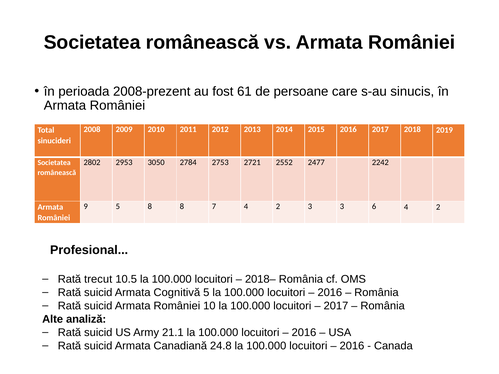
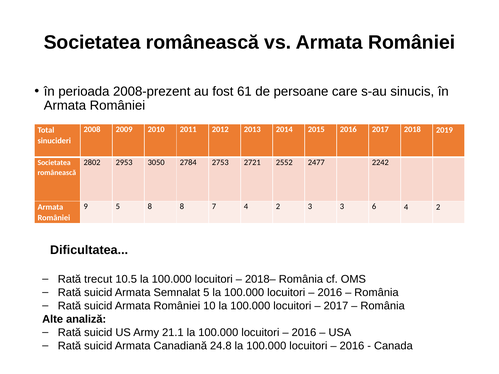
Profesional: Profesional -> Dificultatea
Cognitivă: Cognitivă -> Semnalat
